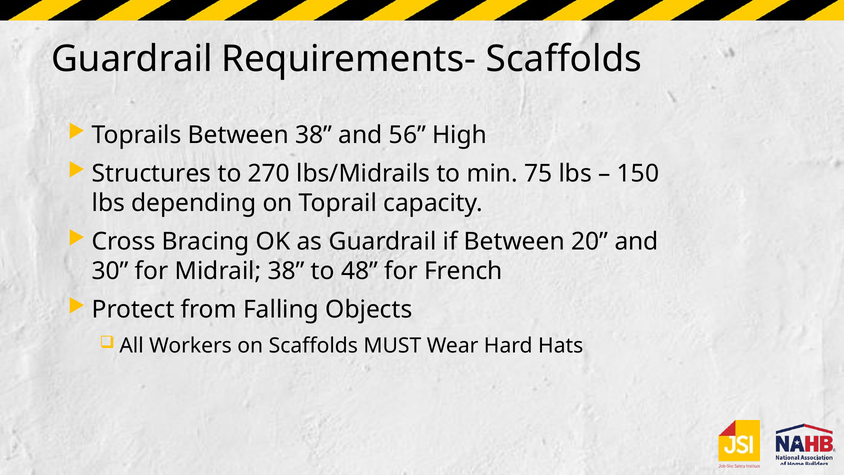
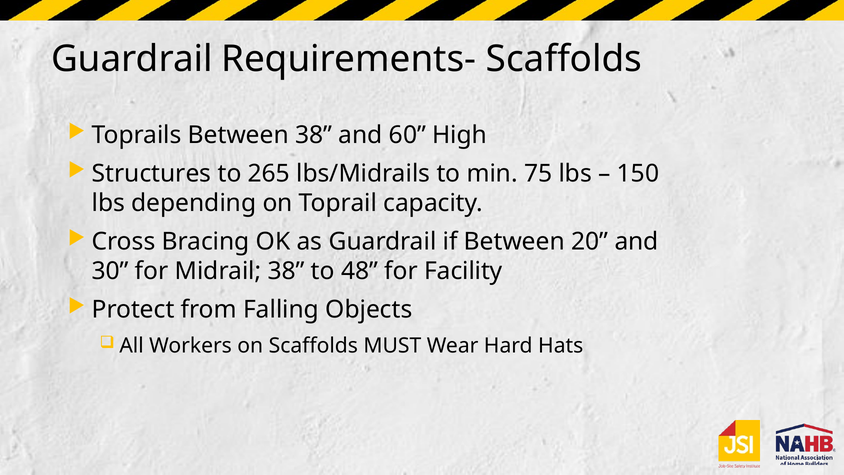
56: 56 -> 60
270: 270 -> 265
French: French -> Facility
